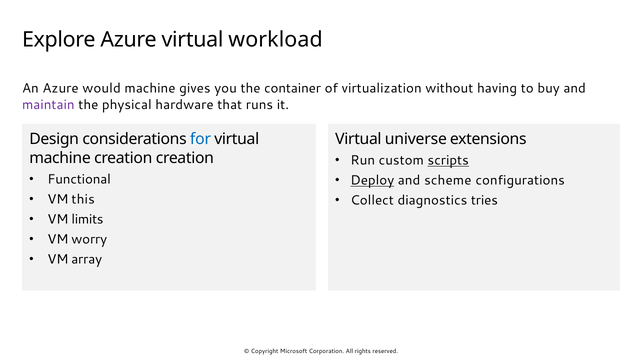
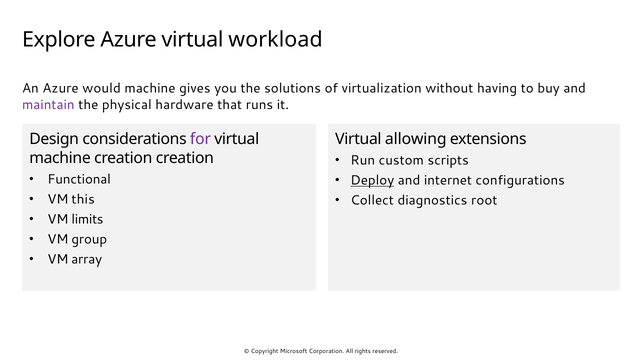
container: container -> solutions
for colour: blue -> purple
universe: universe -> allowing
scripts underline: present -> none
scheme: scheme -> internet
tries: tries -> root
worry: worry -> group
